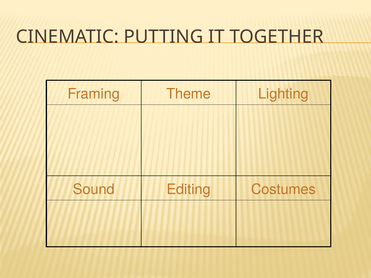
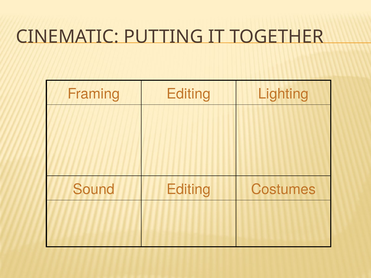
Framing Theme: Theme -> Editing
